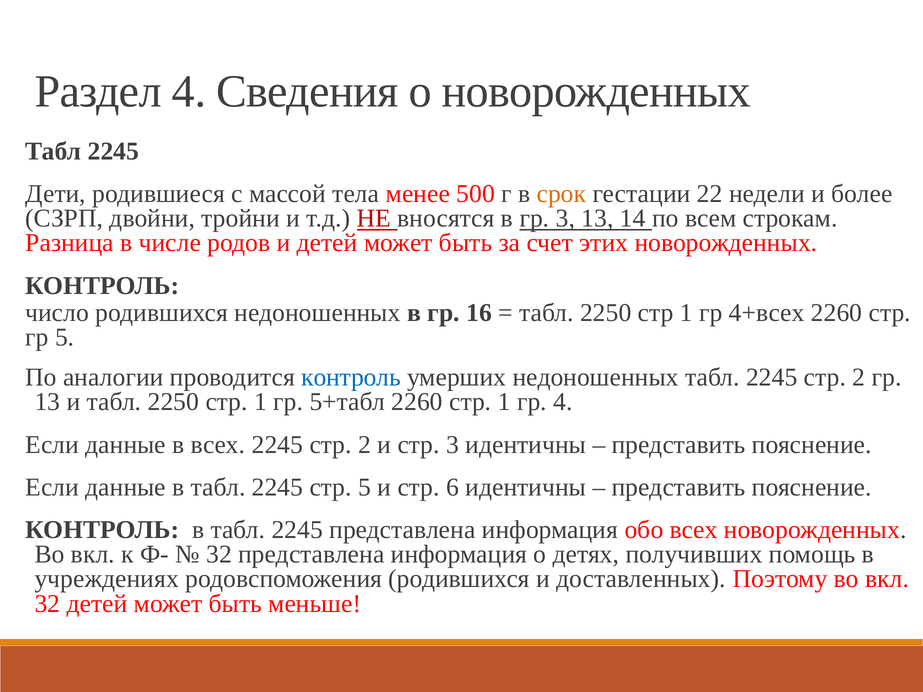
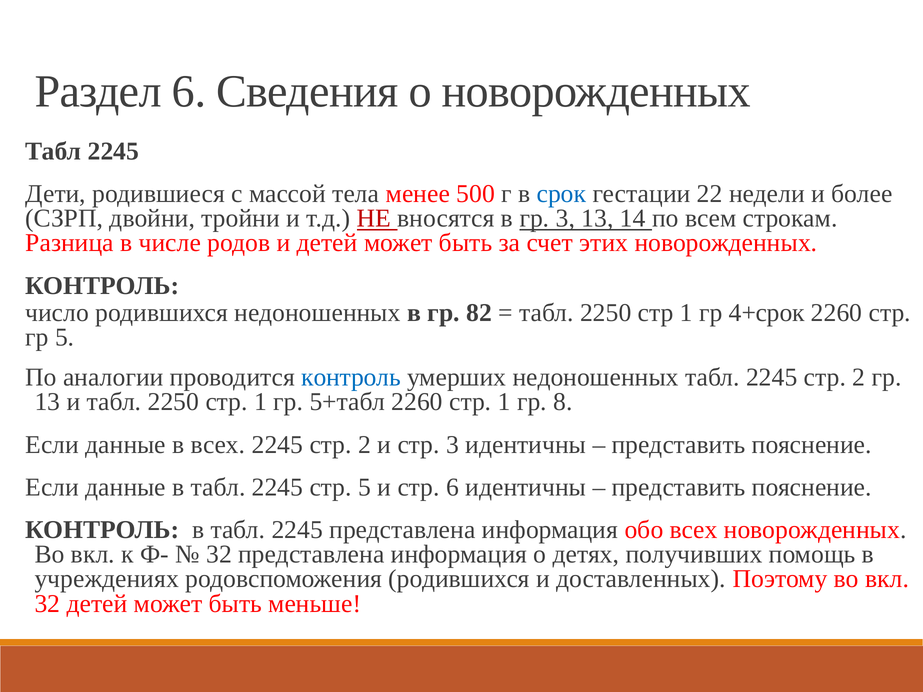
Раздел 4: 4 -> 6
срок colour: orange -> blue
16: 16 -> 82
4+всех: 4+всех -> 4+срок
гр 4: 4 -> 8
